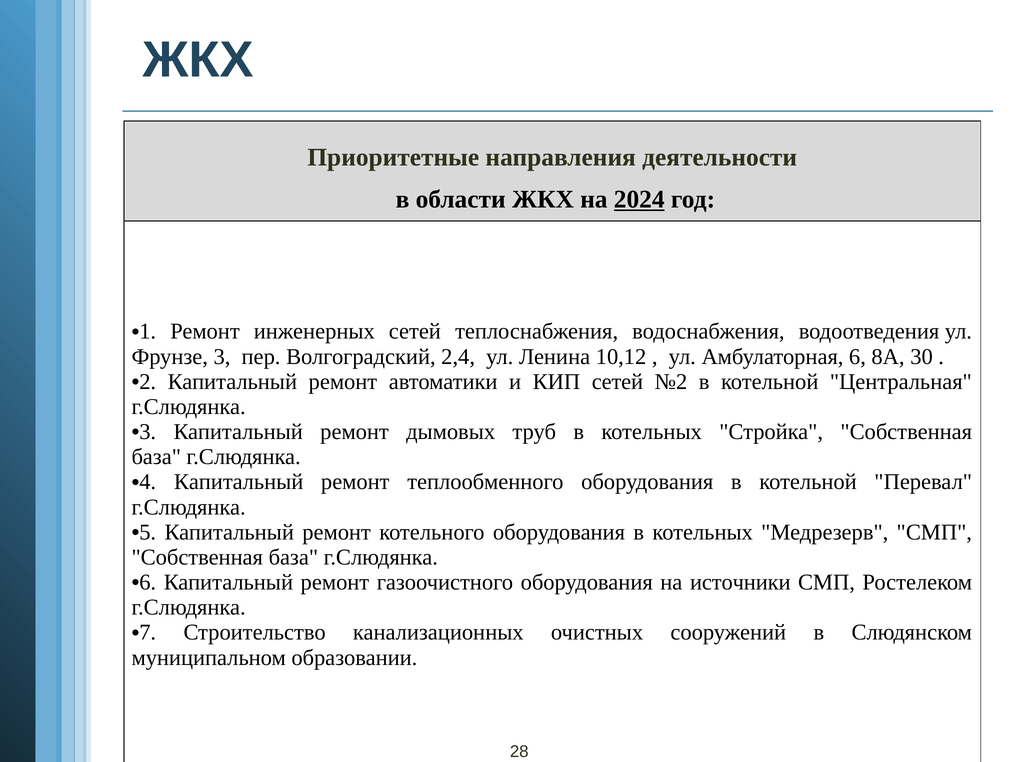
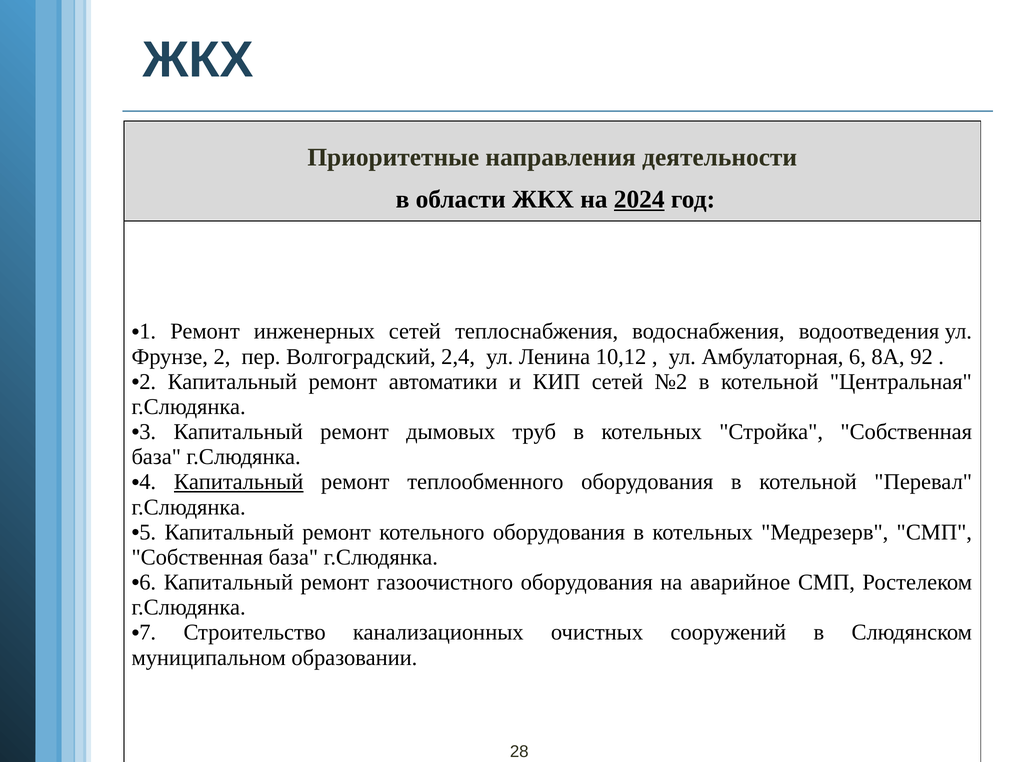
3: 3 -> 2
30: 30 -> 92
Капитальный at (239, 482) underline: none -> present
источники: источники -> аварийное
